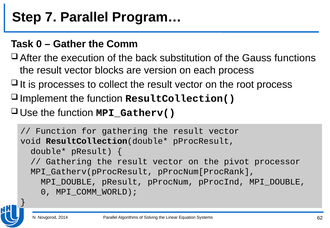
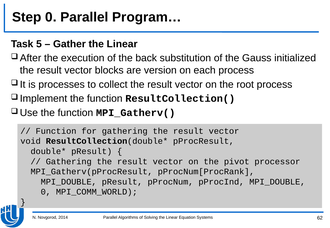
Step 7: 7 -> 0
Task 0: 0 -> 5
Gather the Comm: Comm -> Linear
functions: functions -> initialized
